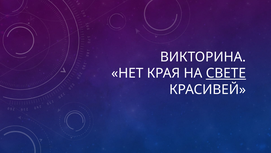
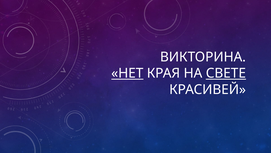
НЕТ underline: none -> present
